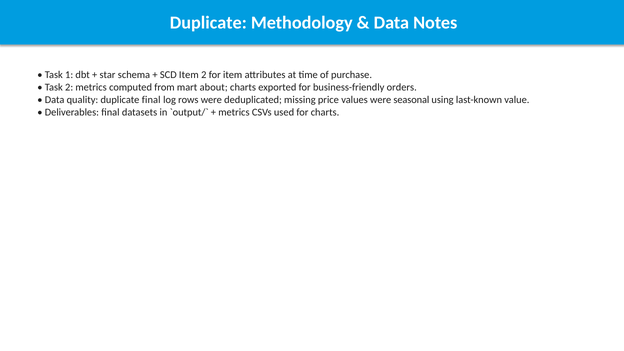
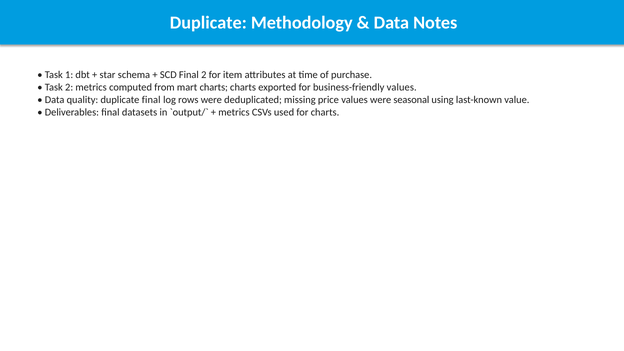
SCD Item: Item -> Final
mart about: about -> charts
business-friendly orders: orders -> values
